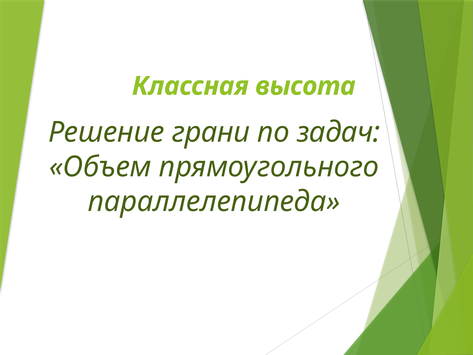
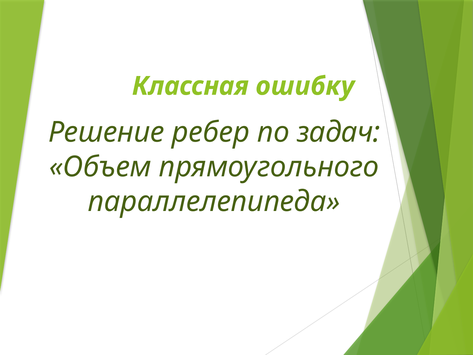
высота: высота -> ошибку
грани: грани -> ребер
